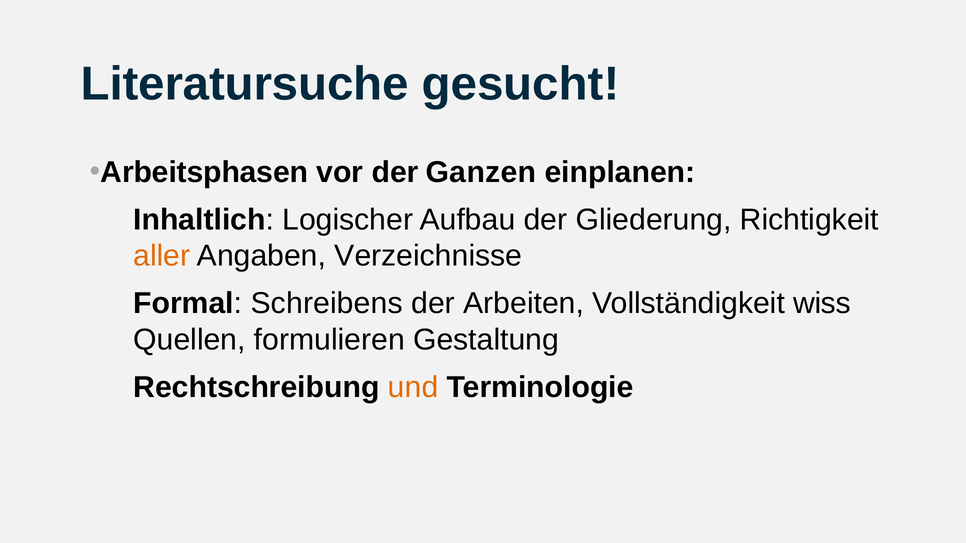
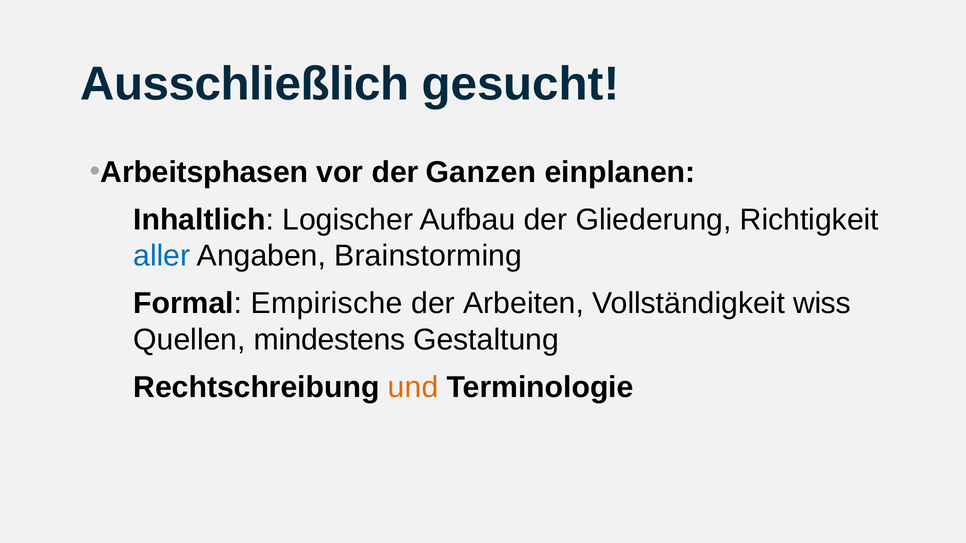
Literatursuche: Literatursuche -> Ausschließlich
aller colour: orange -> blue
Verzeichnisse: Verzeichnisse -> Brainstorming
Schreibens: Schreibens -> Empirische
formulieren: formulieren -> mindestens
